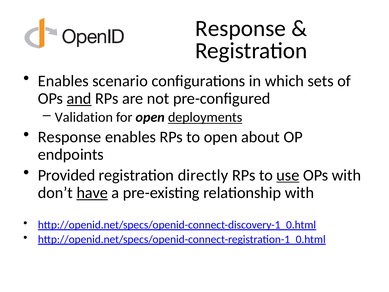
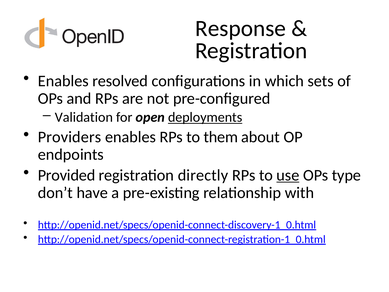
scenario: scenario -> resolved
and underline: present -> none
Response at (70, 137): Response -> Providers
to open: open -> them
OPs with: with -> type
have underline: present -> none
